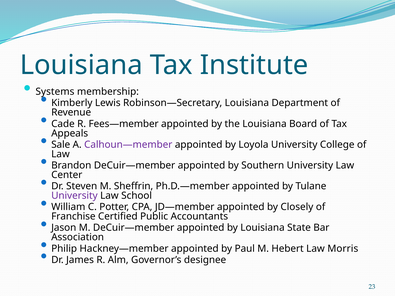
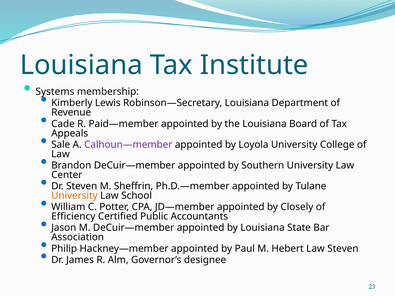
Fees—member: Fees—member -> Paid—member
University at (74, 196) colour: purple -> orange
Franchise: Franchise -> Efficiency
Law Morris: Morris -> Steven
